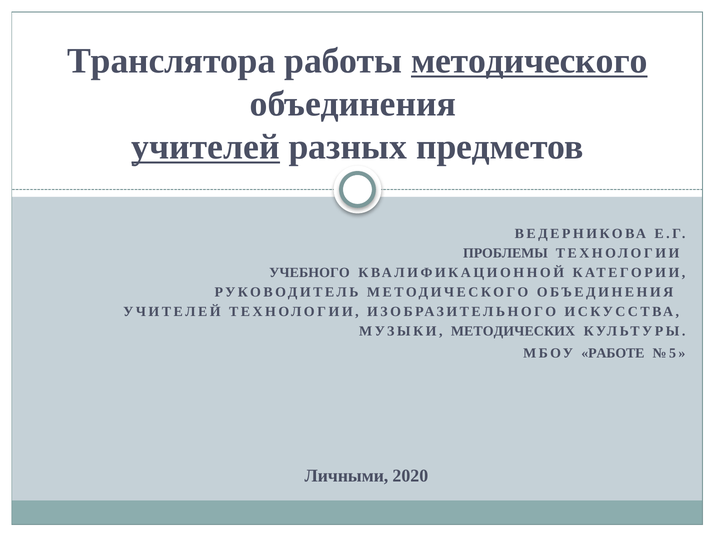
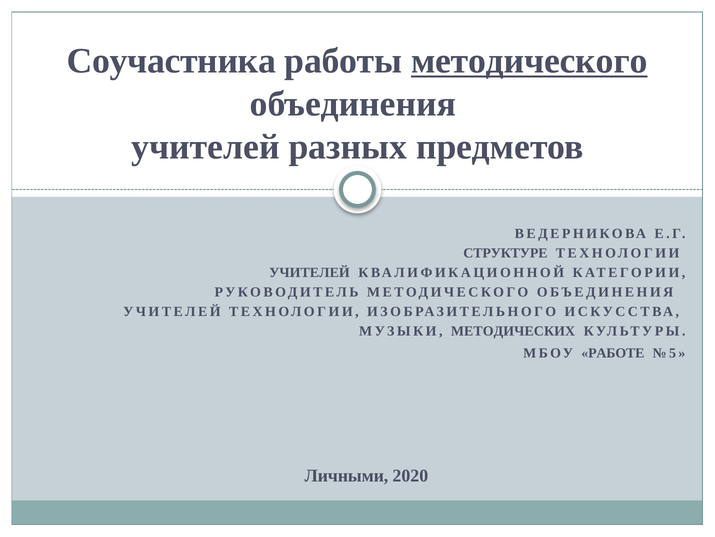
Транслятора: Транслятора -> Соучастника
учителей at (206, 147) underline: present -> none
ПРОБЛЕМЫ: ПРОБЛЕМЫ -> СТРУКТУРЕ
УЧЕБНОГО at (309, 272): УЧЕБНОГО -> УЧИТЕЛЕЙ
